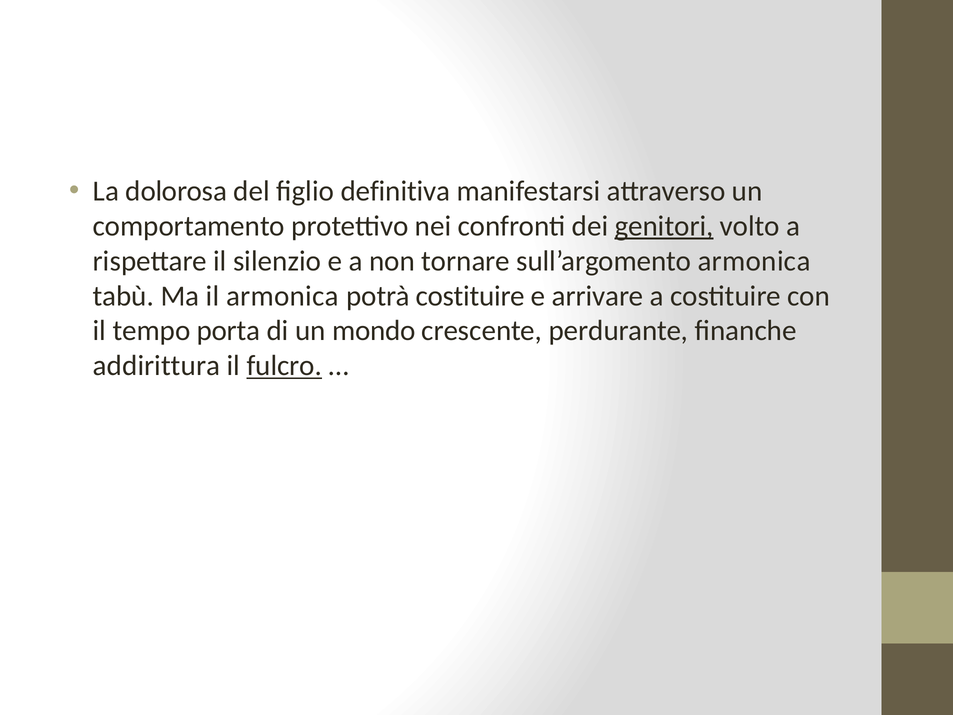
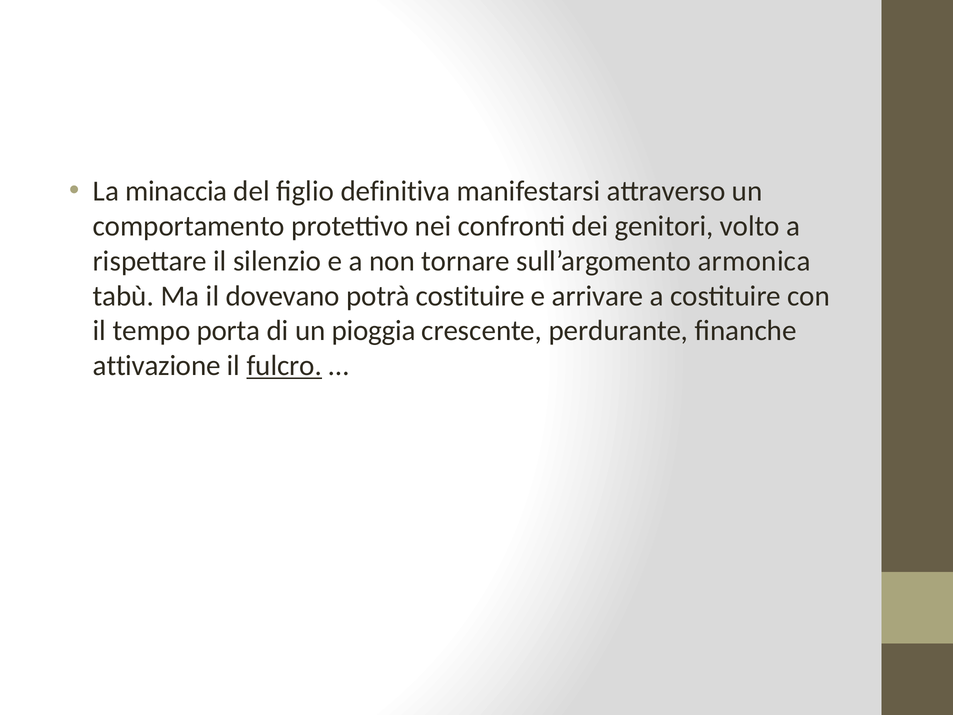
dolorosa: dolorosa -> minaccia
genitori underline: present -> none
il armonica: armonica -> dovevano
mondo: mondo -> pioggia
addirittura: addirittura -> attivazione
